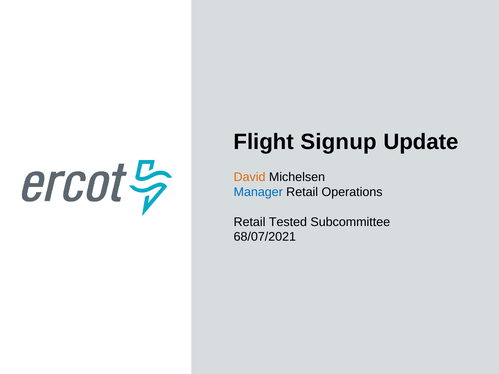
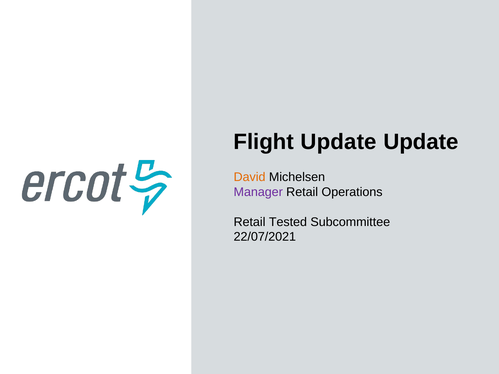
Flight Signup: Signup -> Update
Manager colour: blue -> purple
68/07/2021: 68/07/2021 -> 22/07/2021
